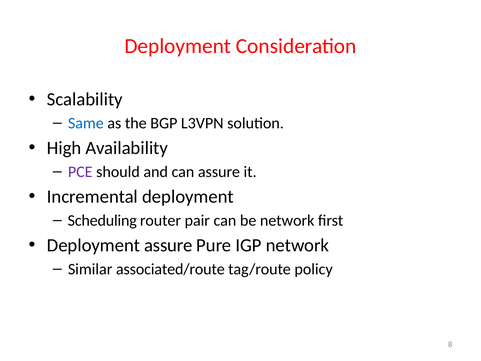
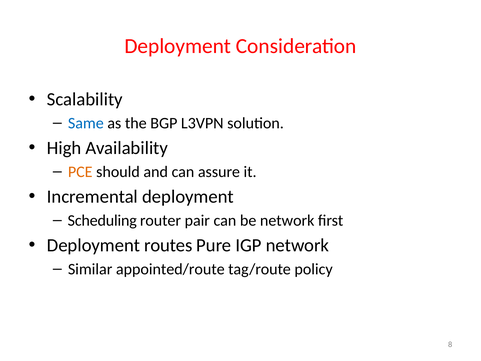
PCE colour: purple -> orange
Deployment assure: assure -> routes
associated/route: associated/route -> appointed/route
